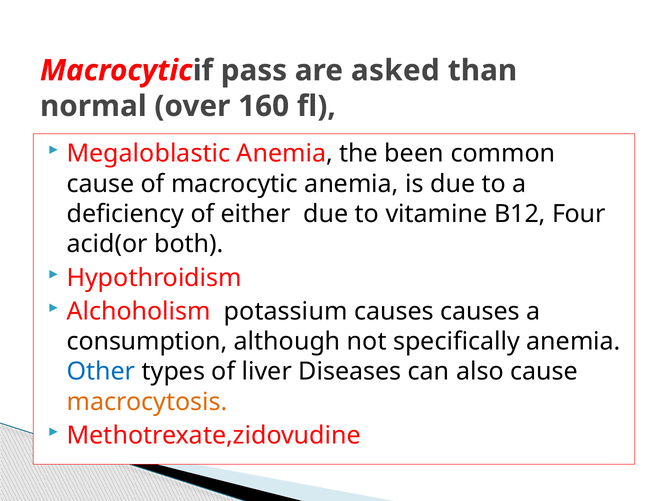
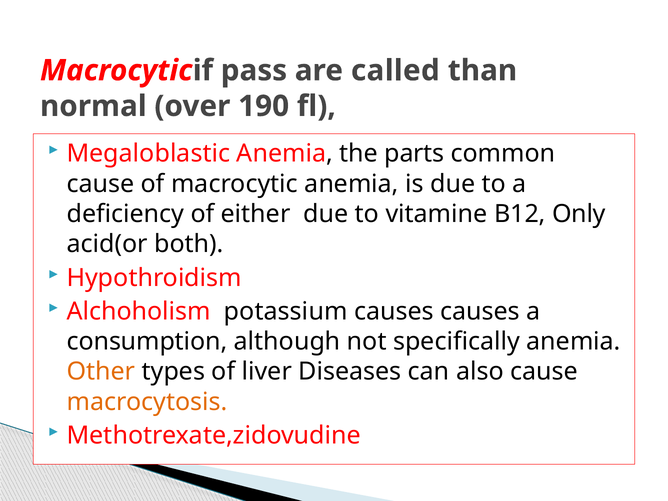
asked: asked -> called
160: 160 -> 190
been: been -> parts
Four: Four -> Only
Other colour: blue -> orange
